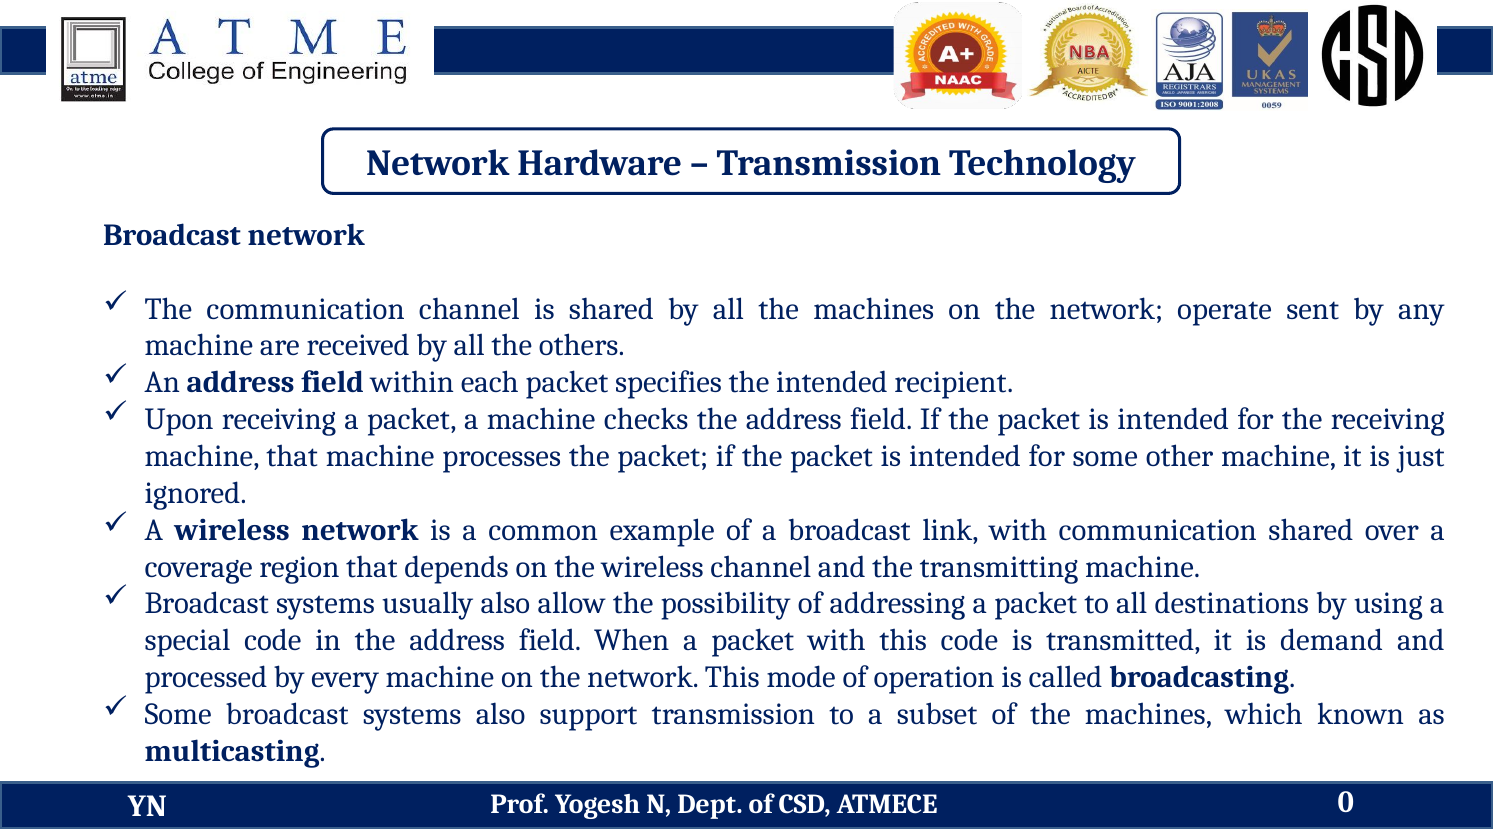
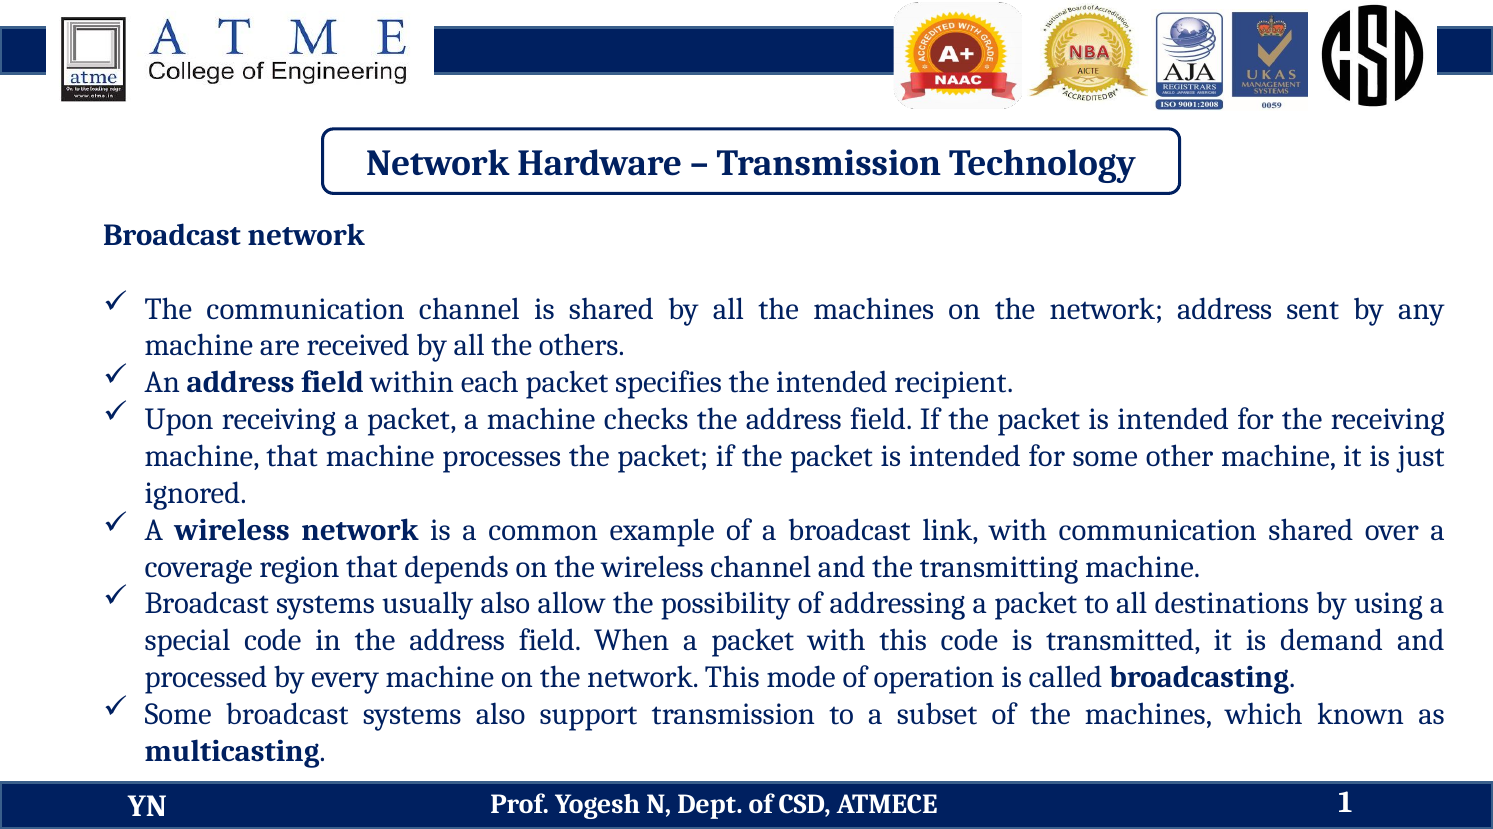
network operate: operate -> address
0: 0 -> 1
